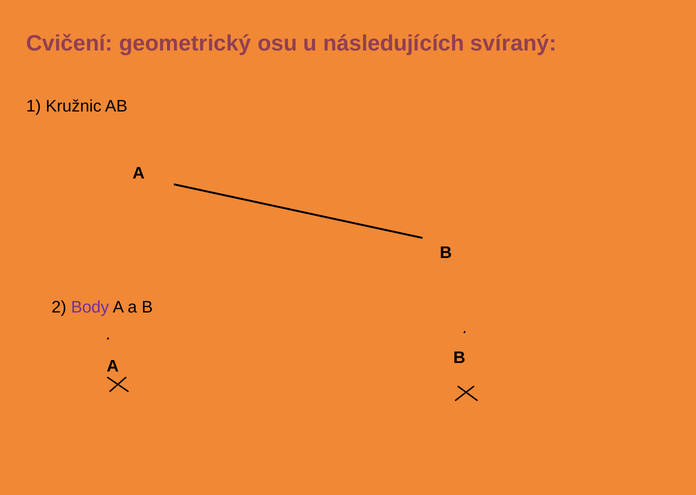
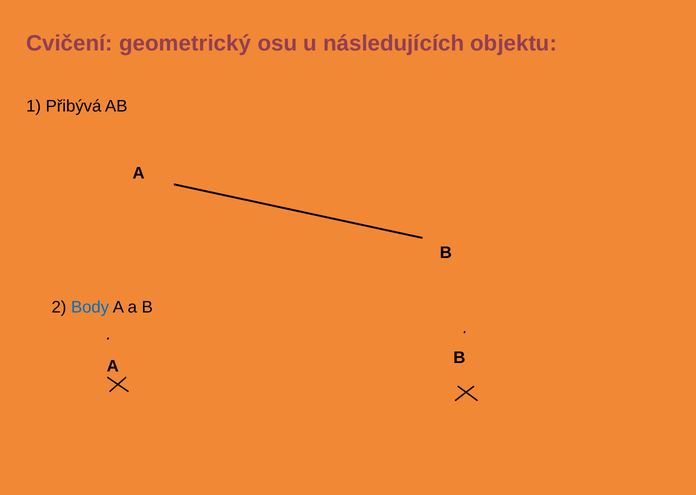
svíraný: svíraný -> objektu
Kružnic: Kružnic -> Přibývá
Body colour: purple -> blue
